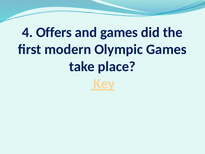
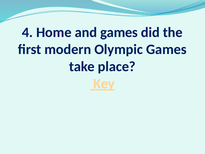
Offers: Offers -> Home
